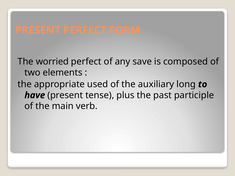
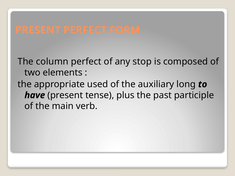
worried: worried -> column
save: save -> stop
